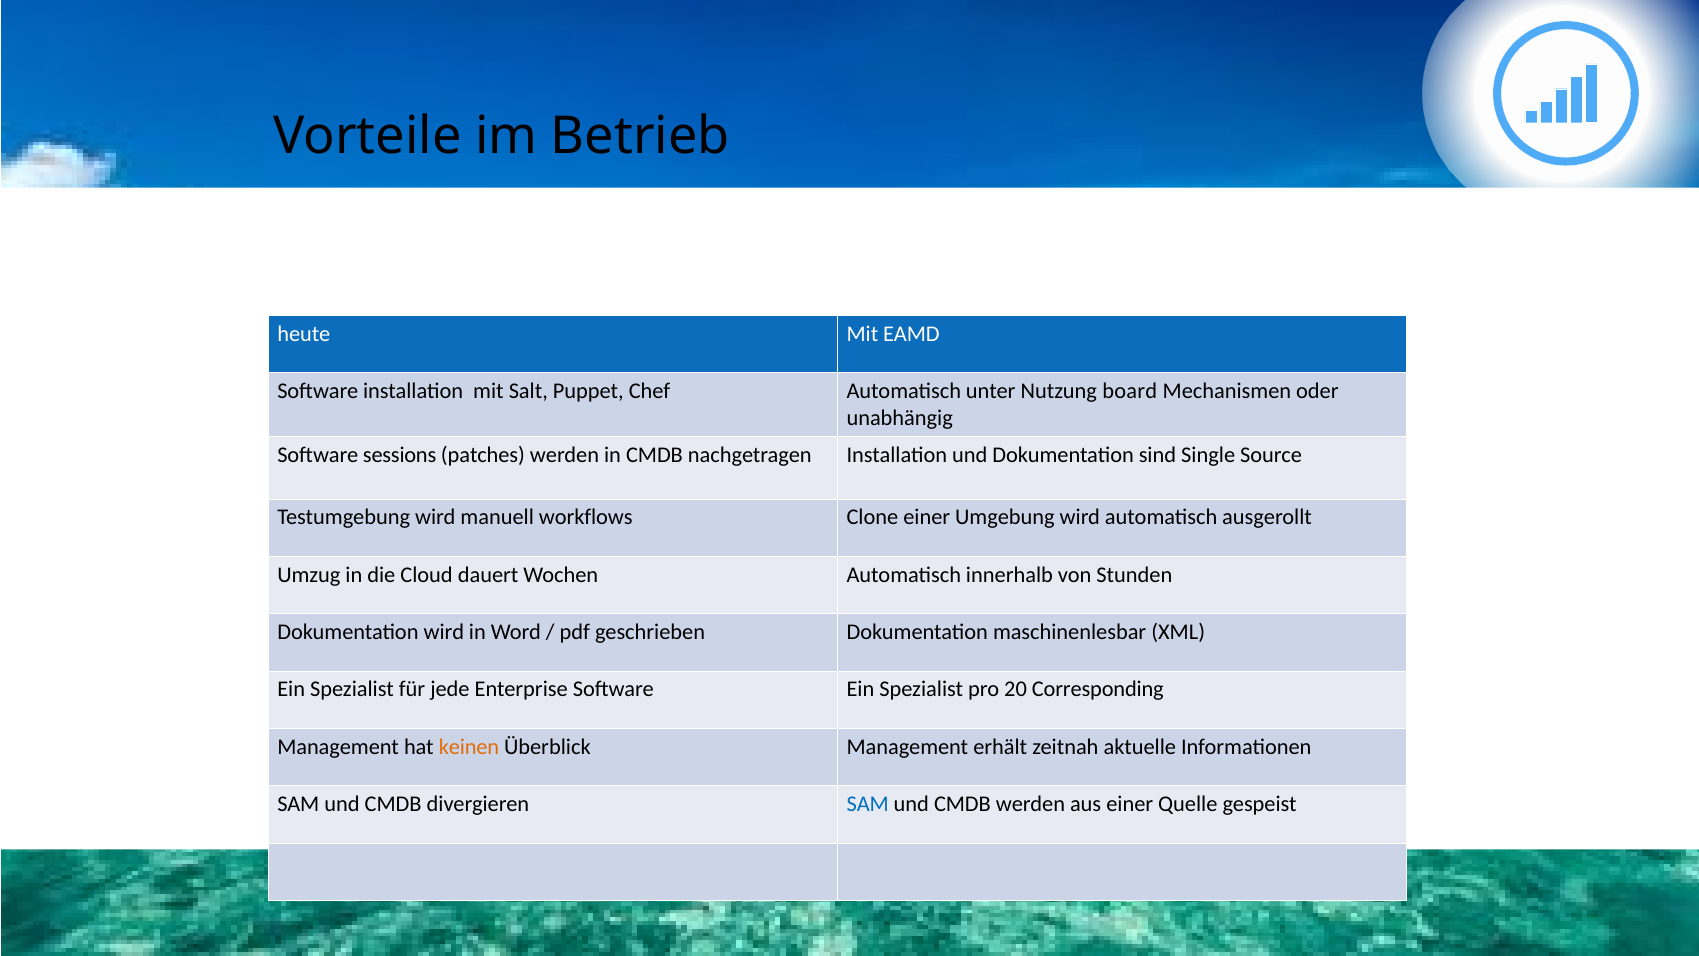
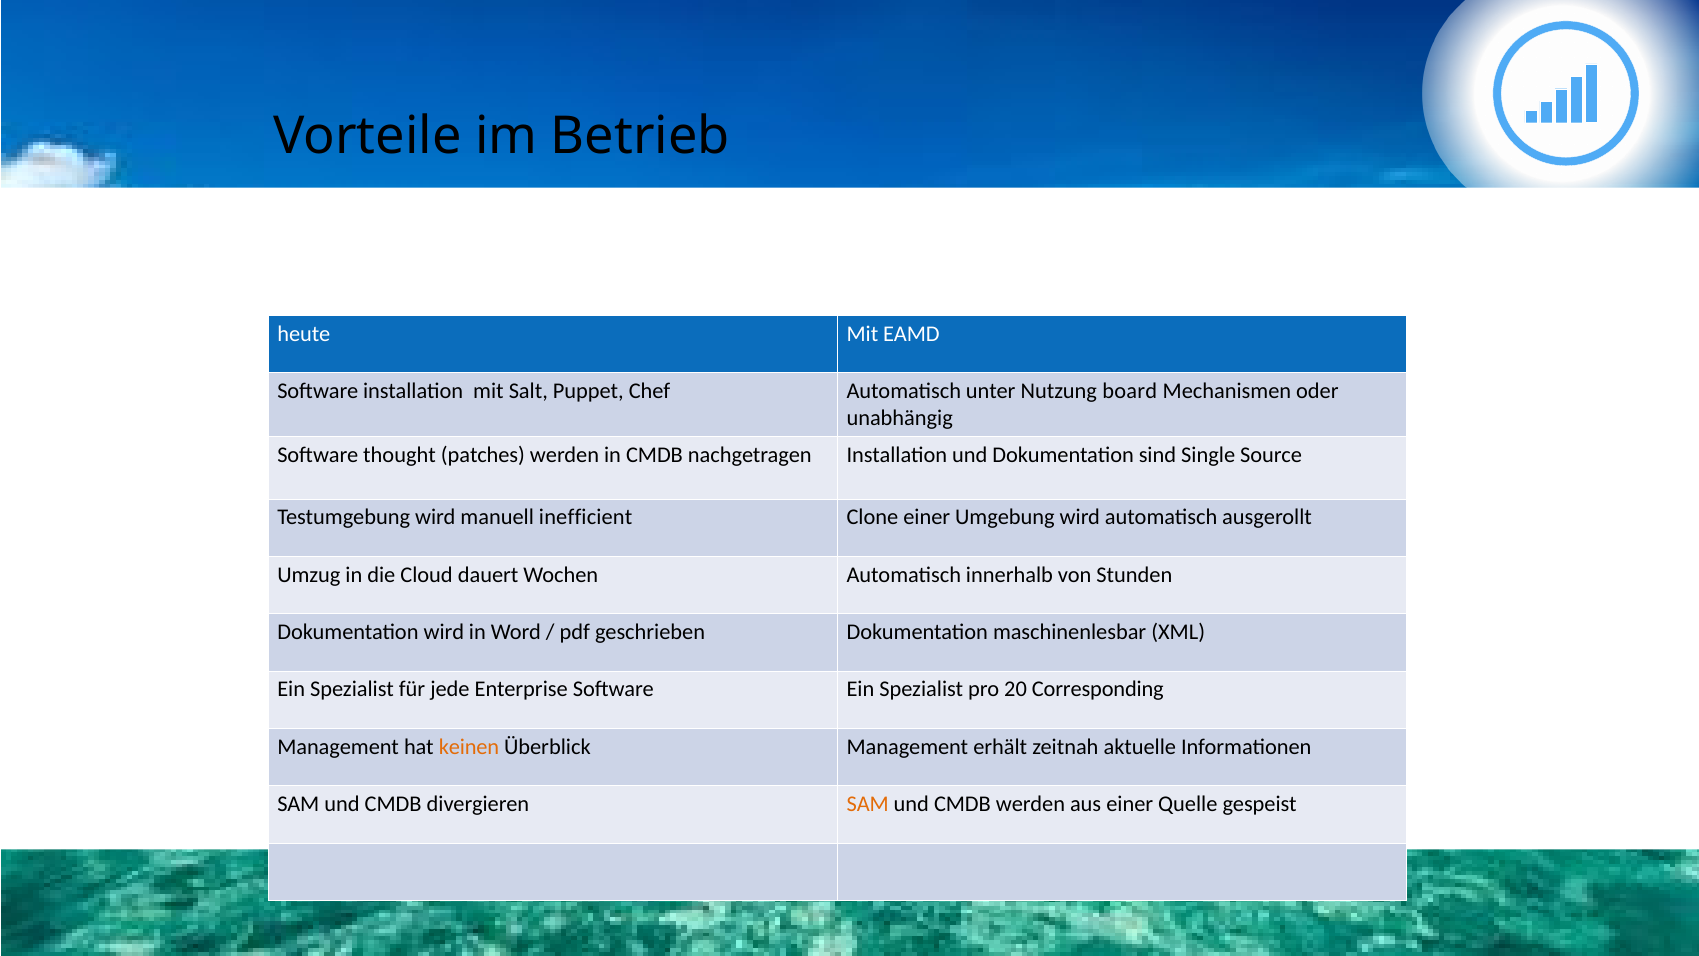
sessions: sessions -> thought
workflows: workflows -> inefficient
SAM at (868, 804) colour: blue -> orange
